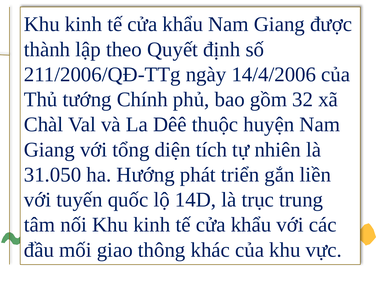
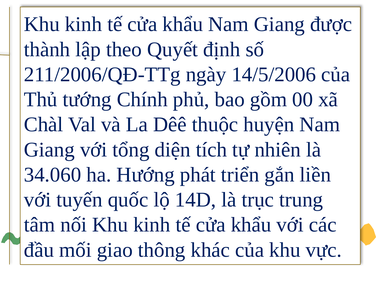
14/4/2006: 14/4/2006 -> 14/5/2006
32: 32 -> 00
31.050: 31.050 -> 34.060
